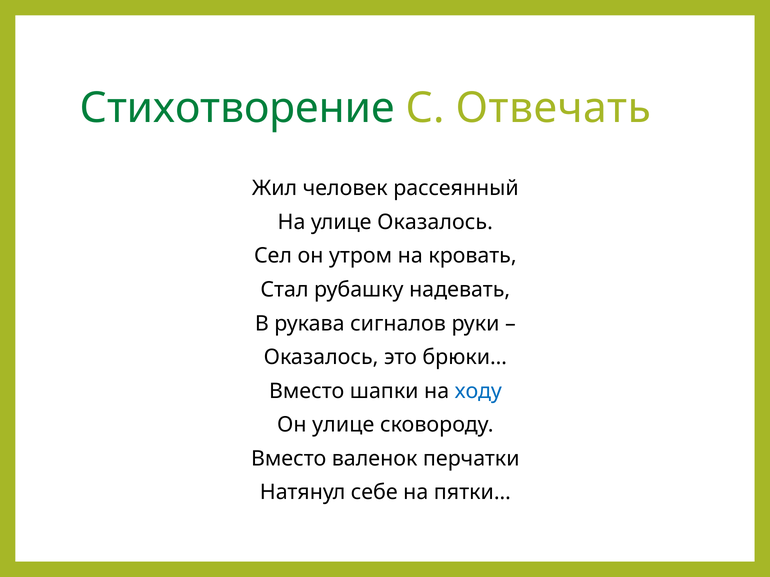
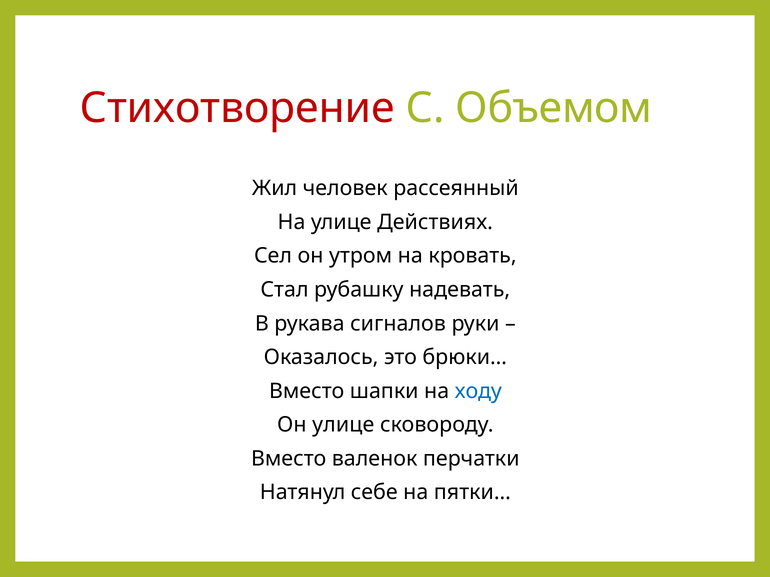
Стихотворение colour: green -> red
Отвечать: Отвечать -> Объемом
улице Оказалось: Оказалось -> Действиях
